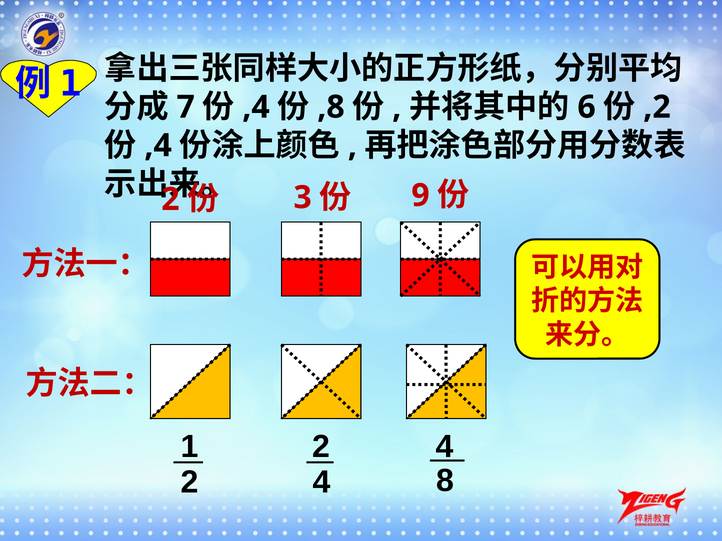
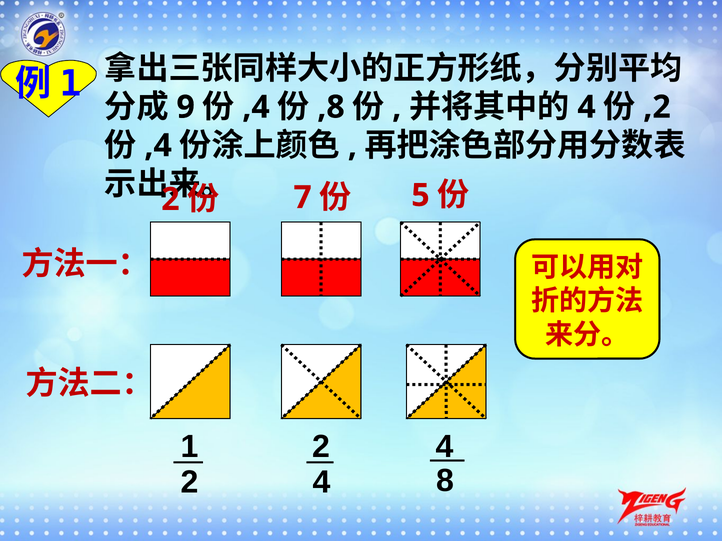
7: 7 -> 9
6 at (587, 107): 6 -> 4
3: 3 -> 7
9: 9 -> 5
